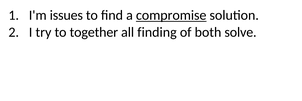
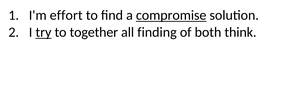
issues: issues -> effort
try underline: none -> present
solve: solve -> think
